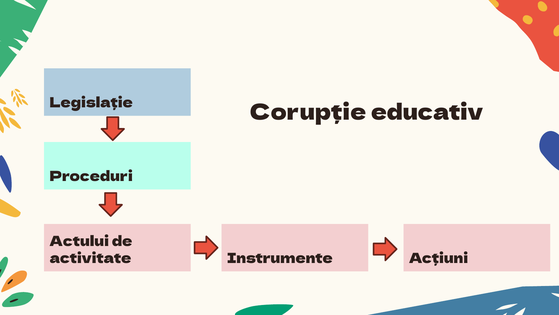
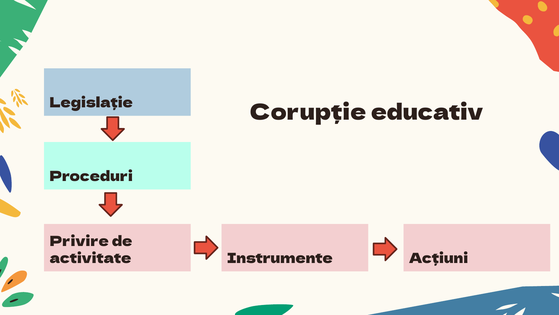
Actului: Actului -> Privire
